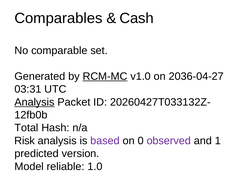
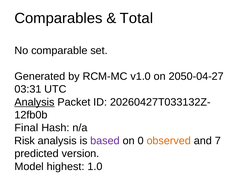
Cash: Cash -> Total
RCM-MC underline: present -> none
2036-04-27: 2036-04-27 -> 2050-04-27
Total: Total -> Final
observed colour: purple -> orange
1: 1 -> 7
reliable: reliable -> highest
